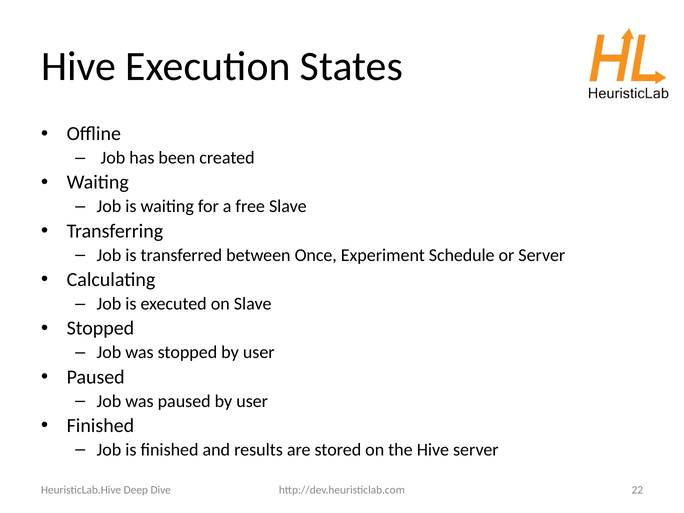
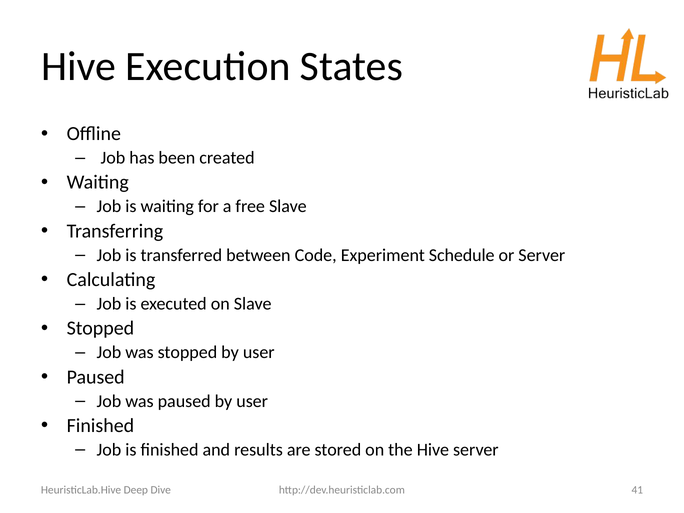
Once: Once -> Code
22: 22 -> 41
